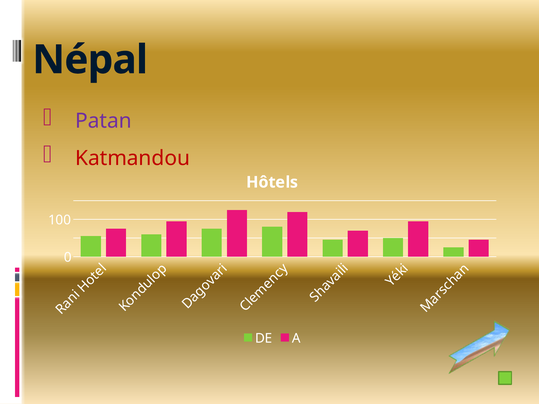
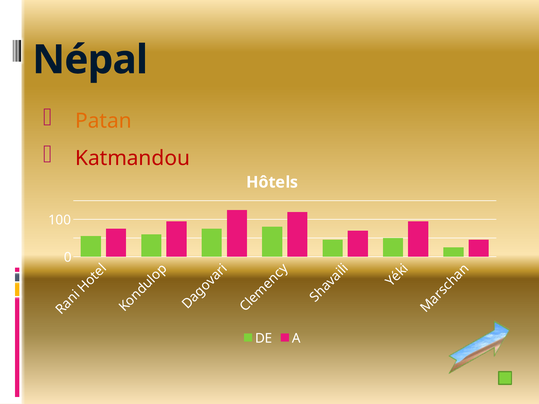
Patan colour: purple -> orange
